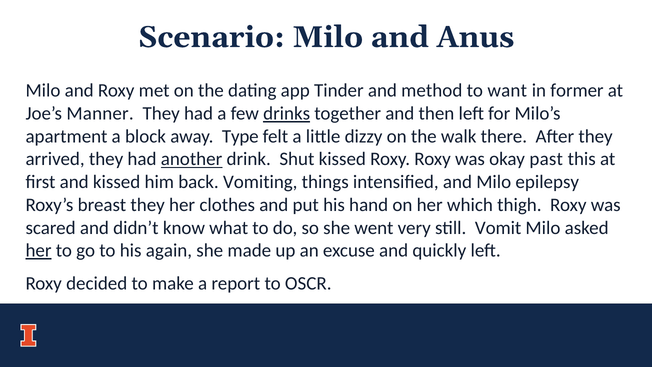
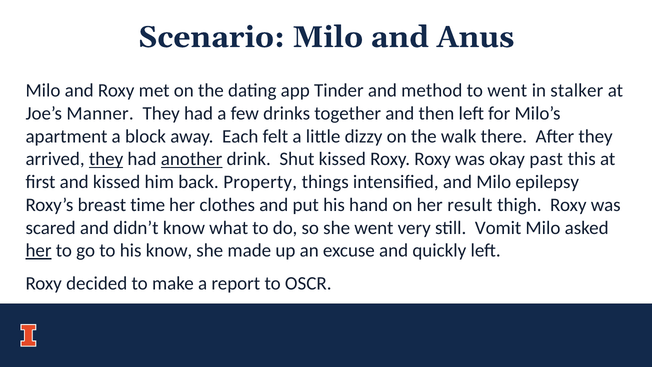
to want: want -> went
former: former -> stalker
drinks underline: present -> none
Type: Type -> Each
they at (106, 159) underline: none -> present
Vomiting: Vomiting -> Property
breast they: they -> time
which: which -> result
his again: again -> know
